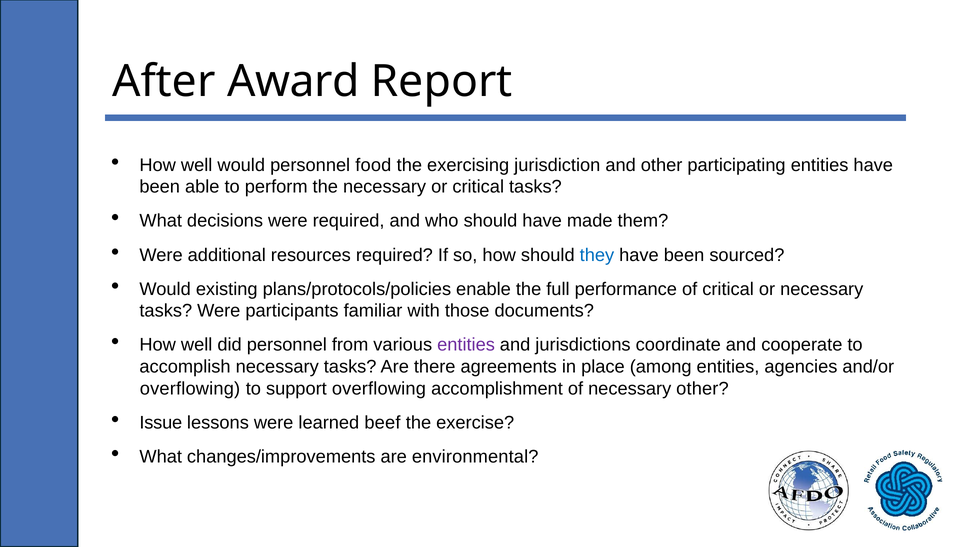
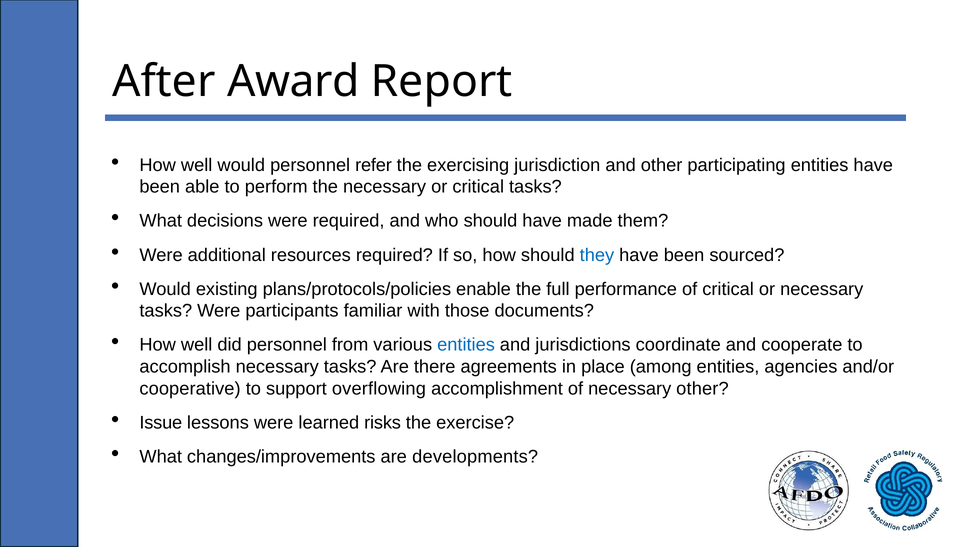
food: food -> refer
entities at (466, 345) colour: purple -> blue
overflowing at (190, 389): overflowing -> cooperative
beef: beef -> risks
environmental: environmental -> developments
